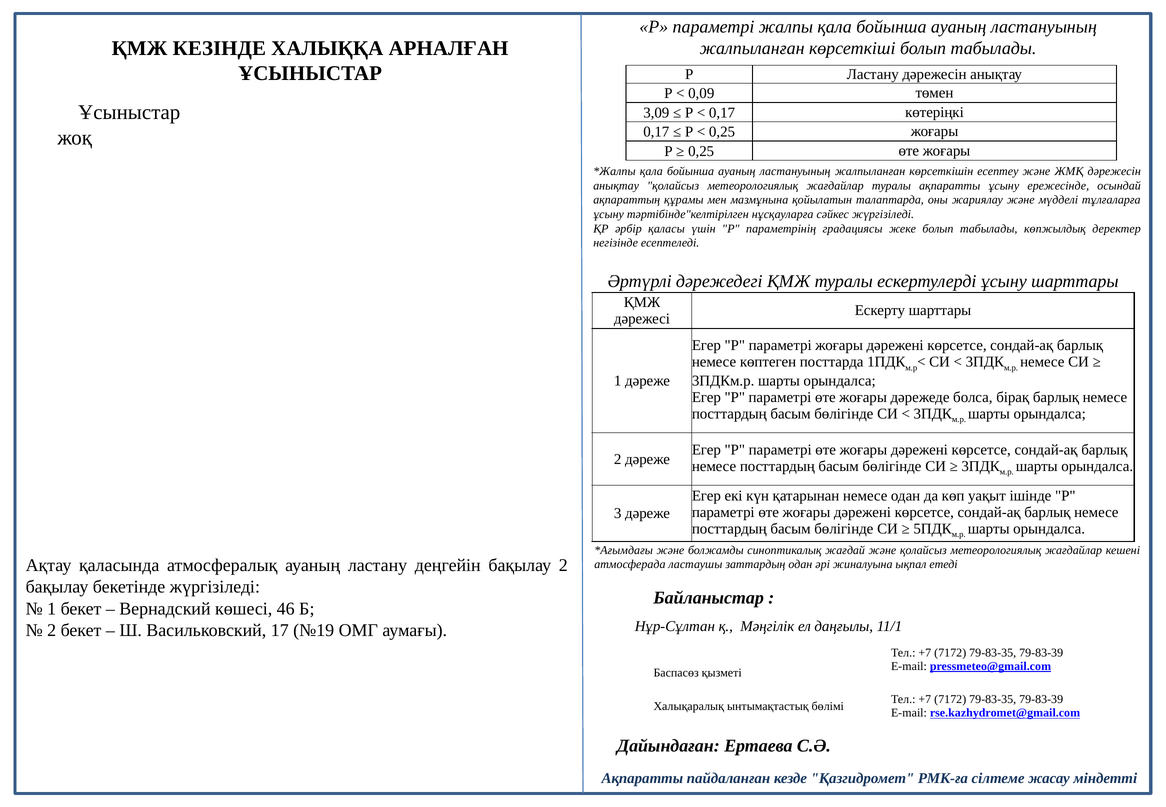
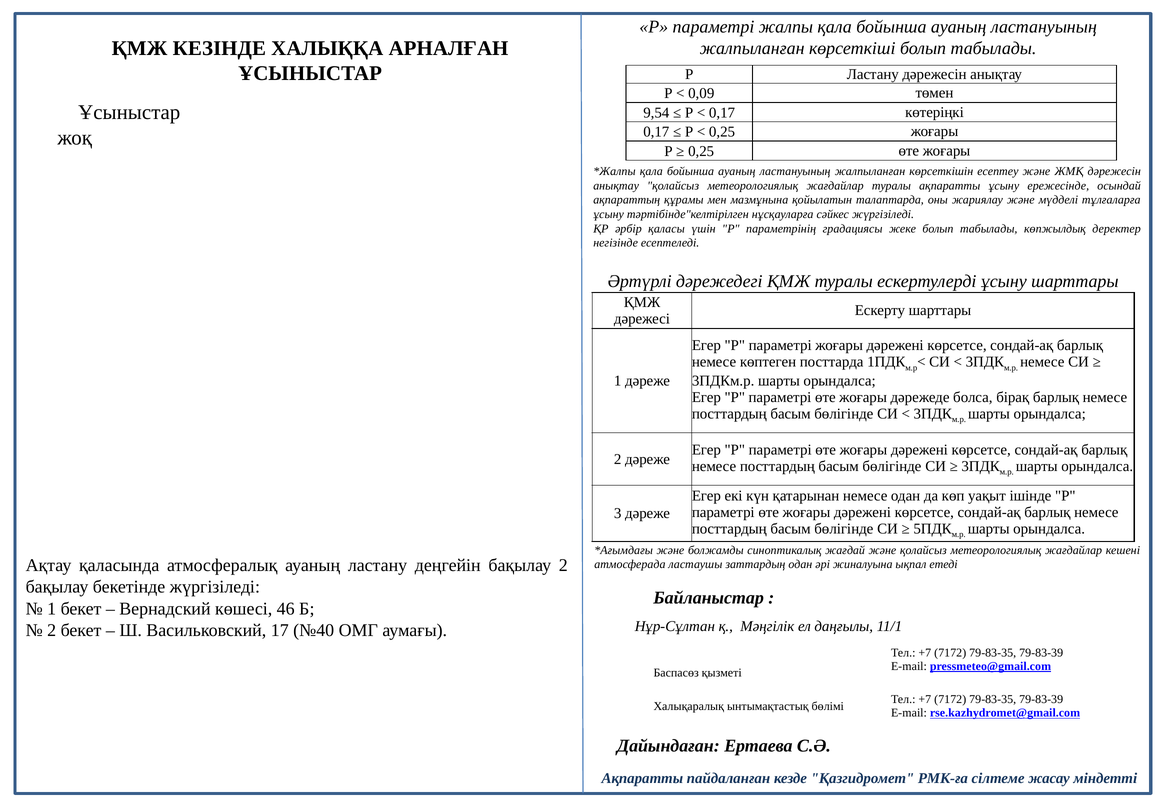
3,09: 3,09 -> 9,54
№19: №19 -> №40
